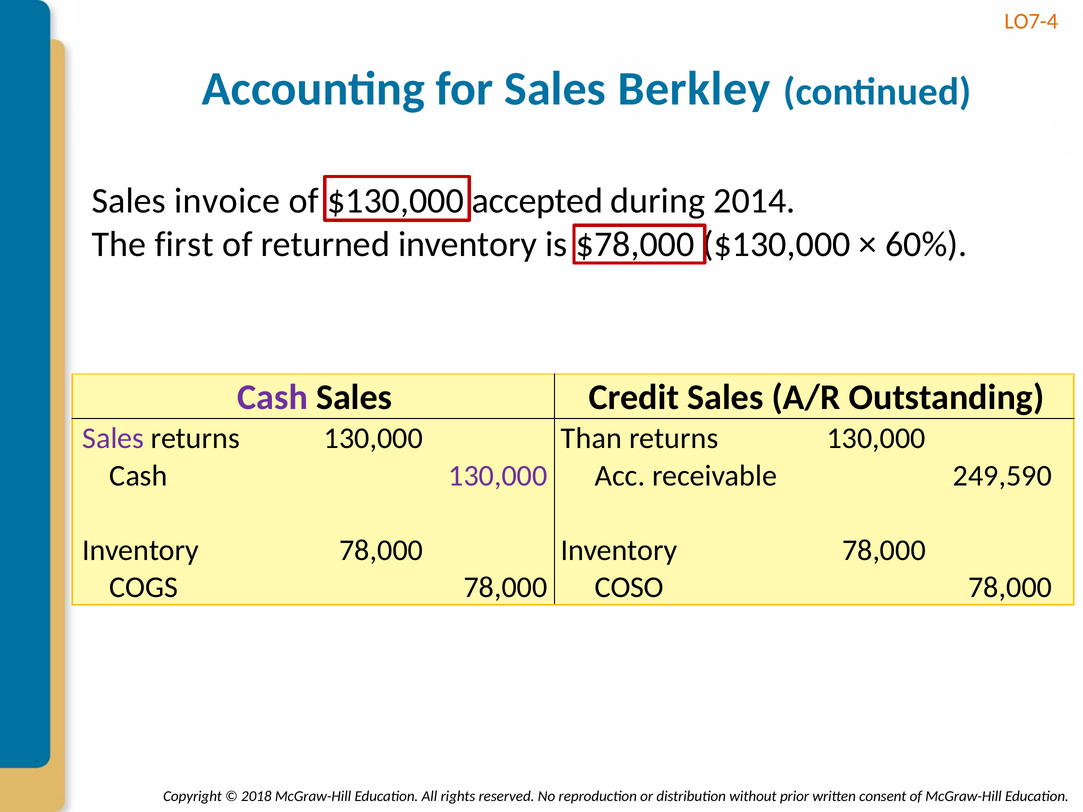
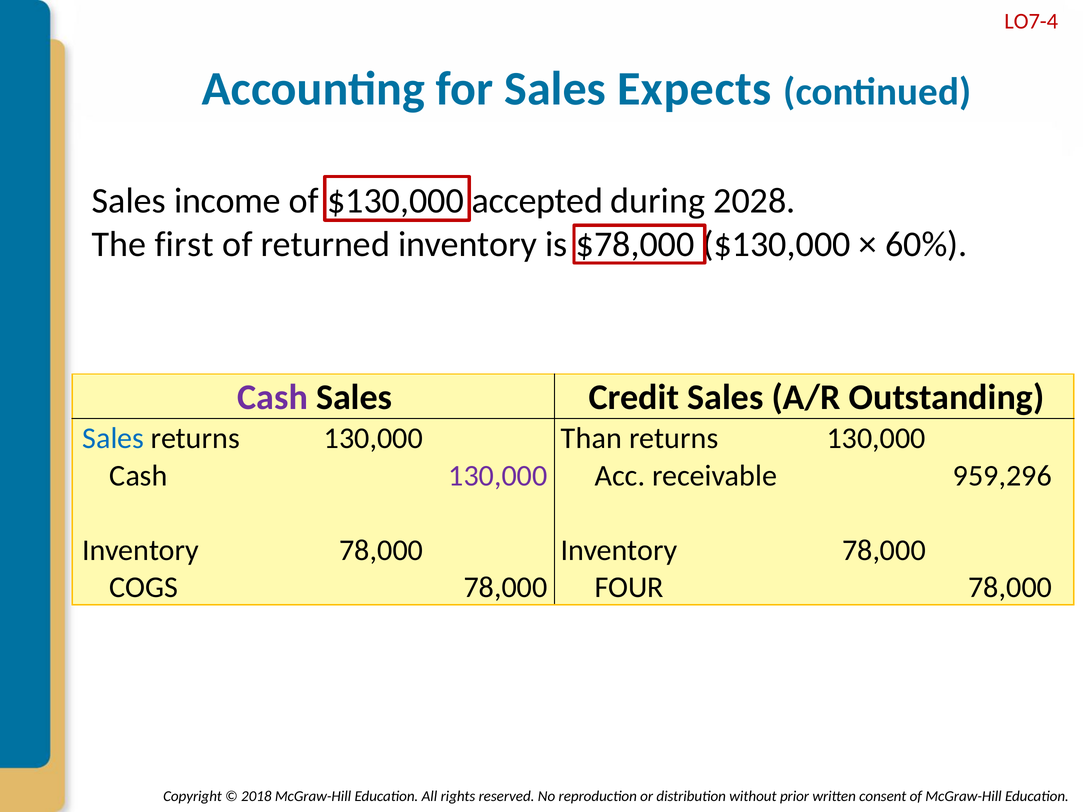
LO7-4 colour: orange -> red
Berkley: Berkley -> Expects
invoice: invoice -> income
2014: 2014 -> 2028
Sales at (113, 438) colour: purple -> blue
249,590: 249,590 -> 959,296
COSO: COSO -> FOUR
